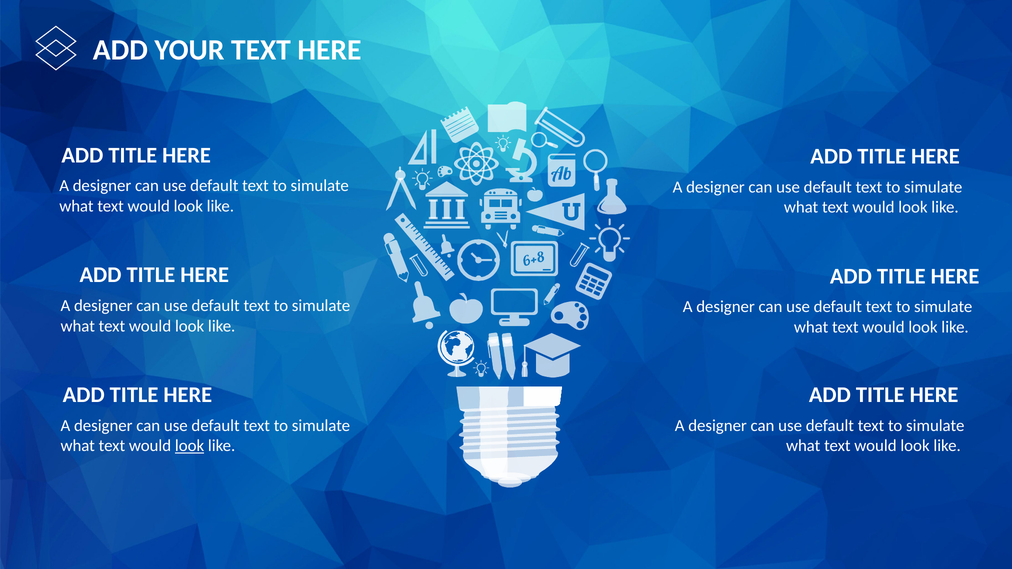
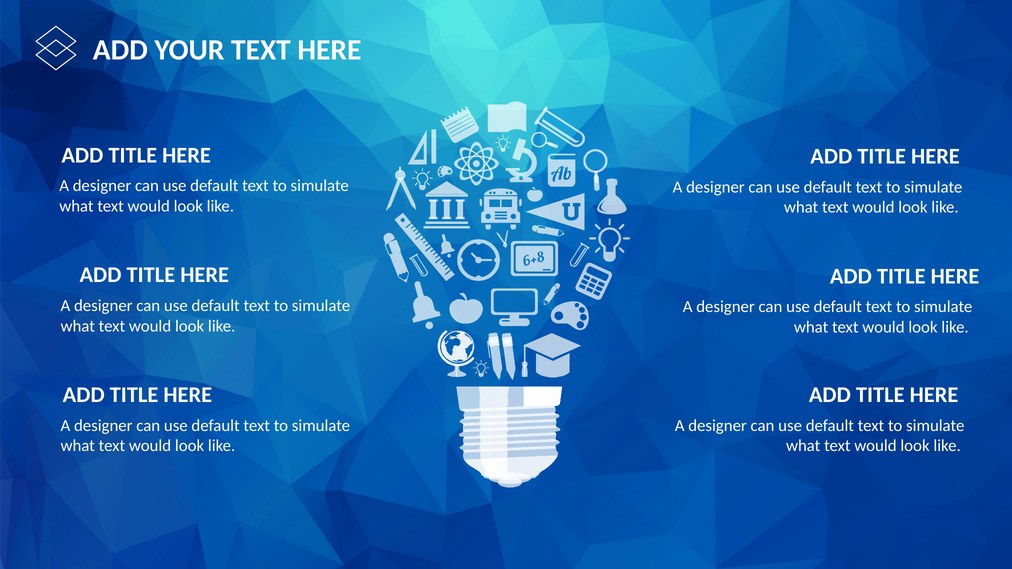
look at (190, 446) underline: present -> none
